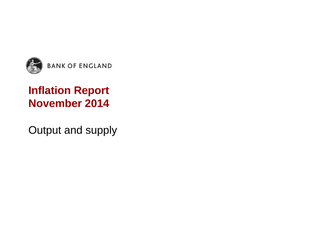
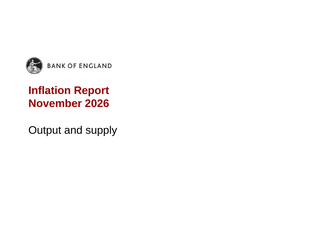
2014: 2014 -> 2026
